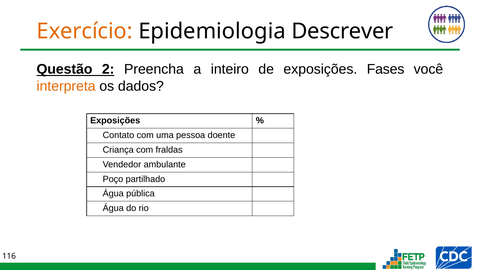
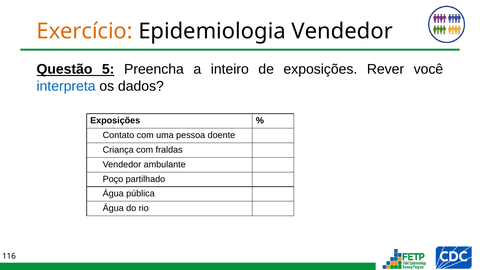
Epidemiologia Descrever: Descrever -> Vendedor
2: 2 -> 5
Fases: Fases -> Rever
interpreta colour: orange -> blue
